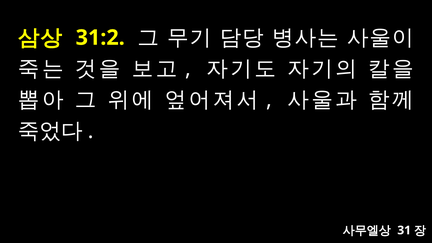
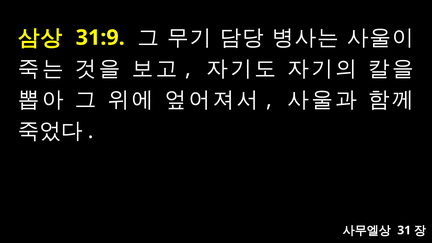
31:2: 31:2 -> 31:9
